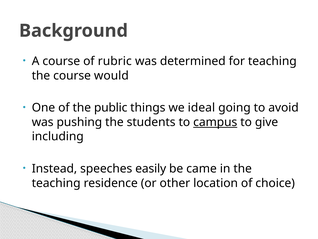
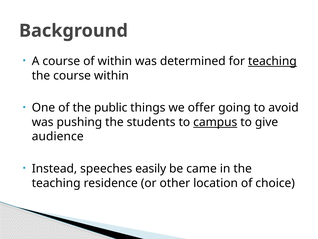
of rubric: rubric -> within
teaching at (272, 61) underline: none -> present
course would: would -> within
ideal: ideal -> offer
including: including -> audience
